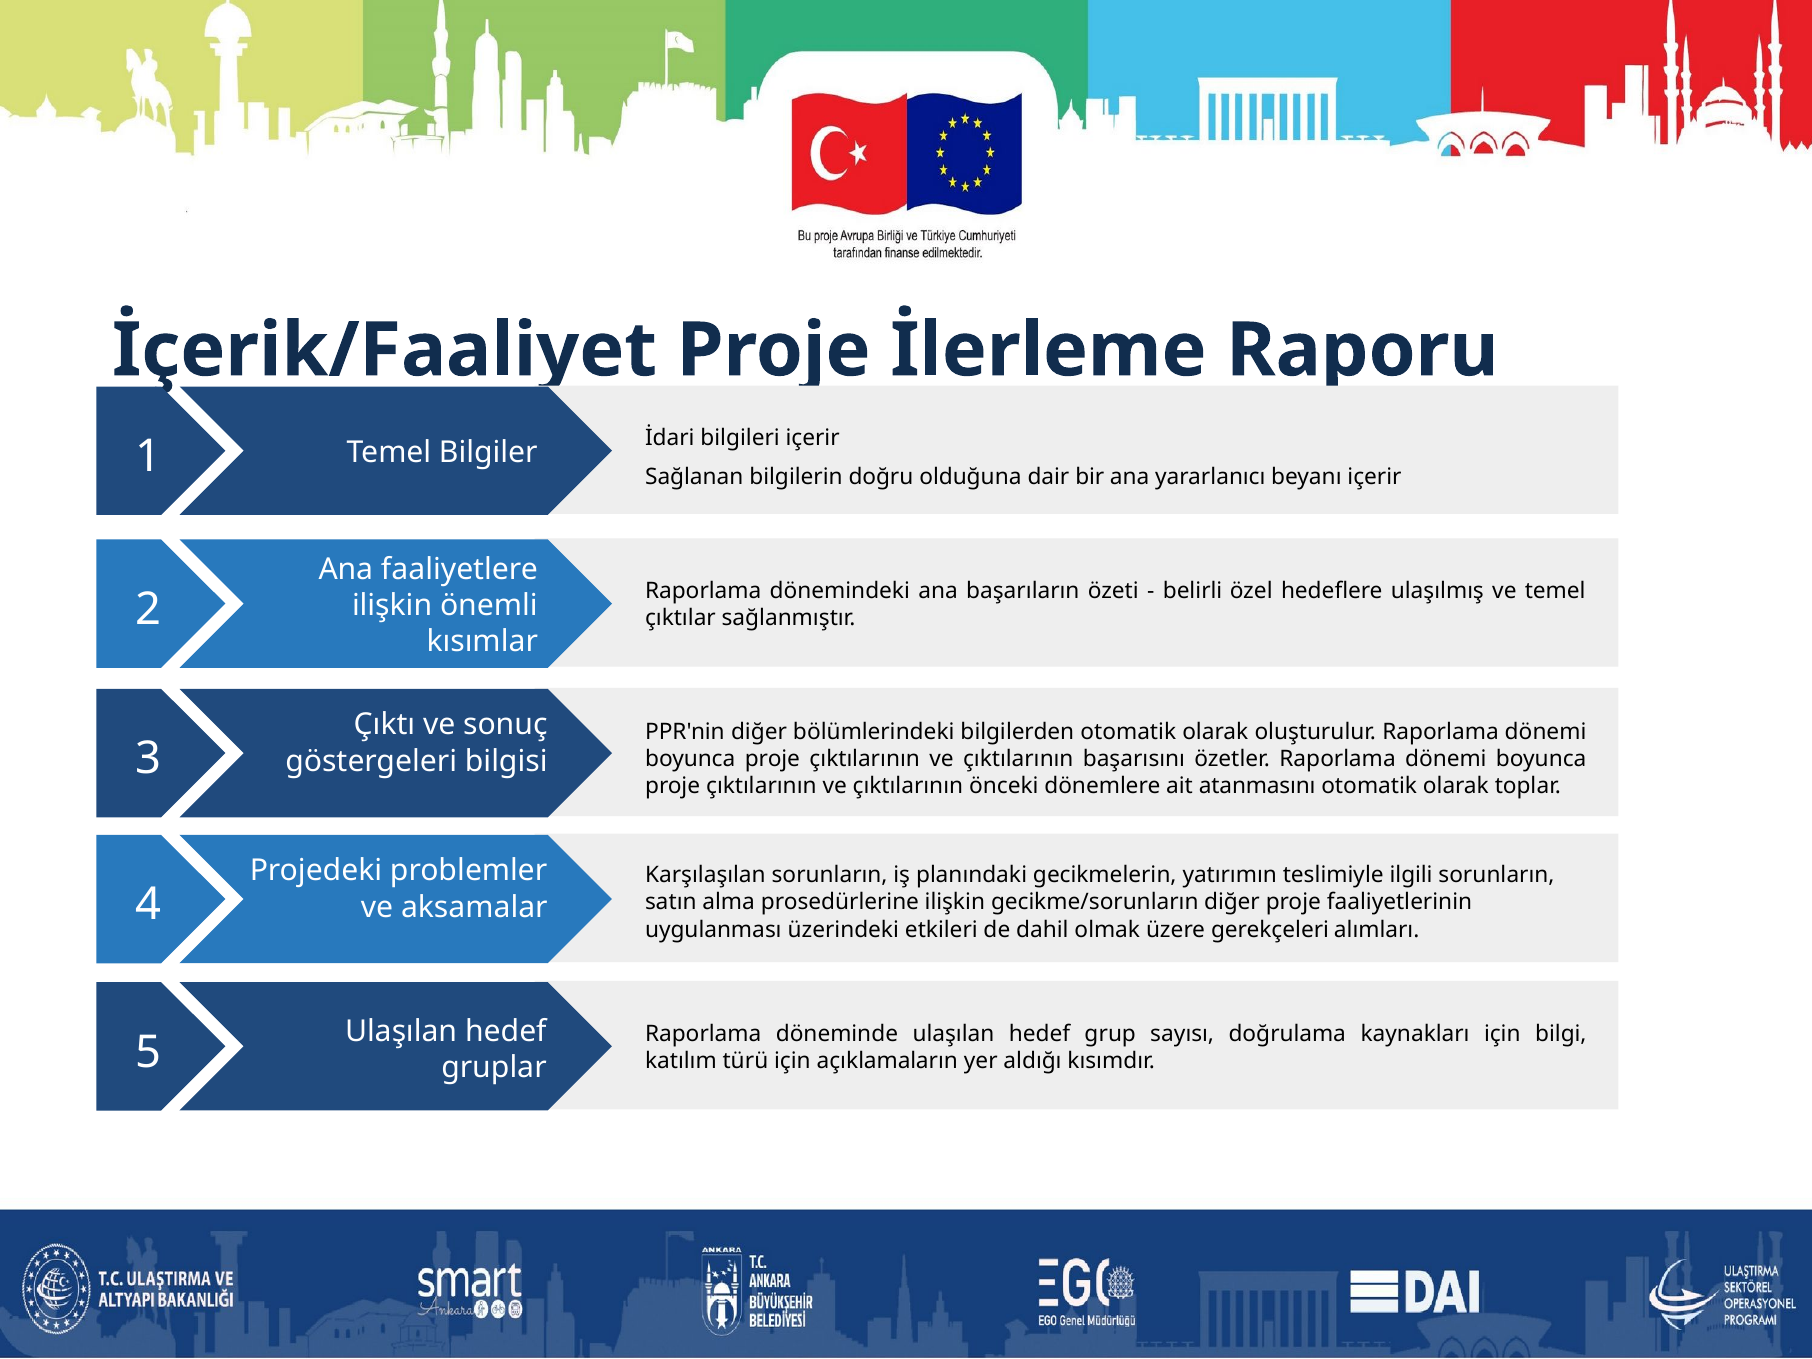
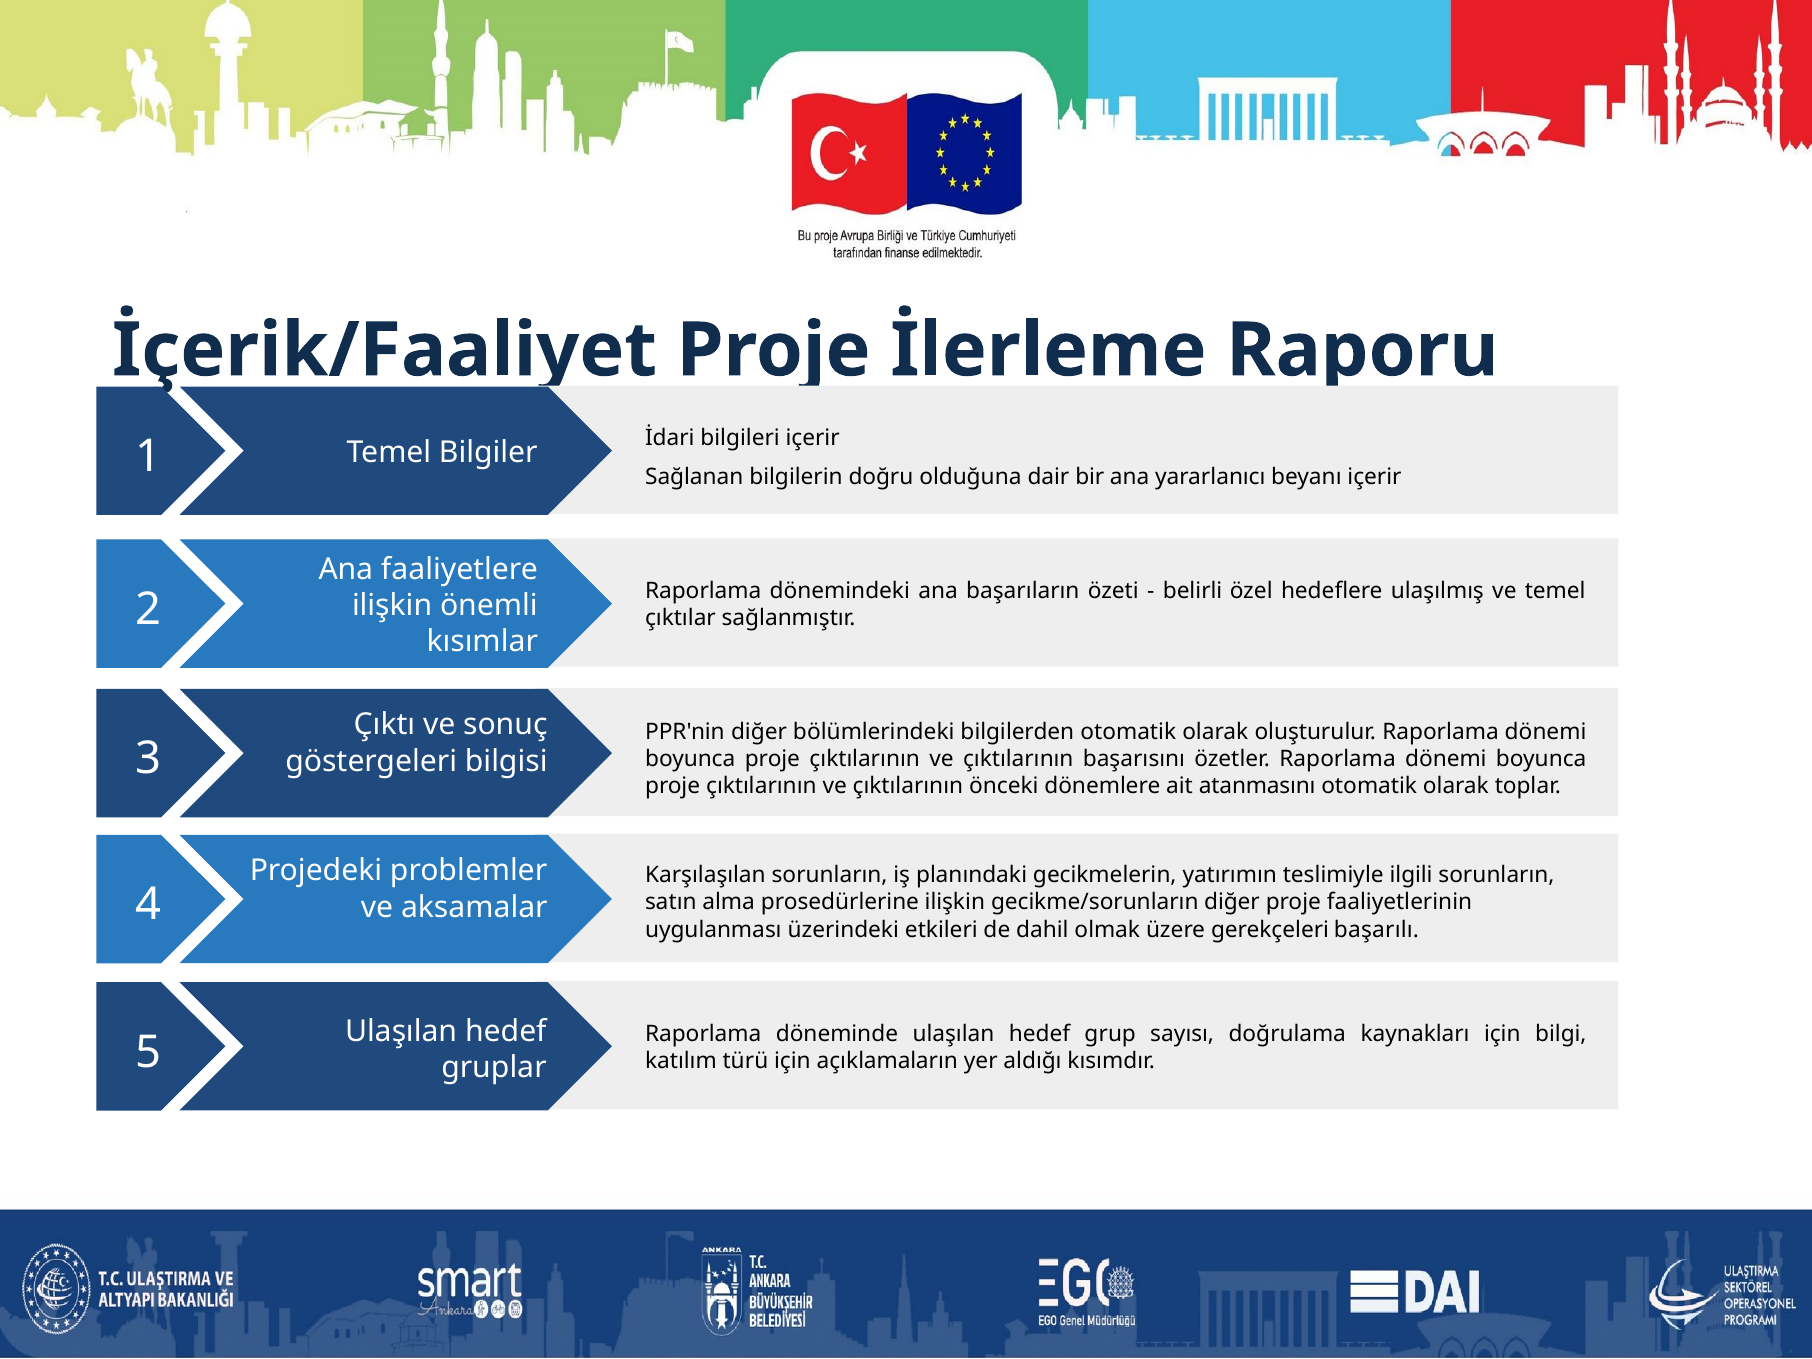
alımları: alımları -> başarılı
